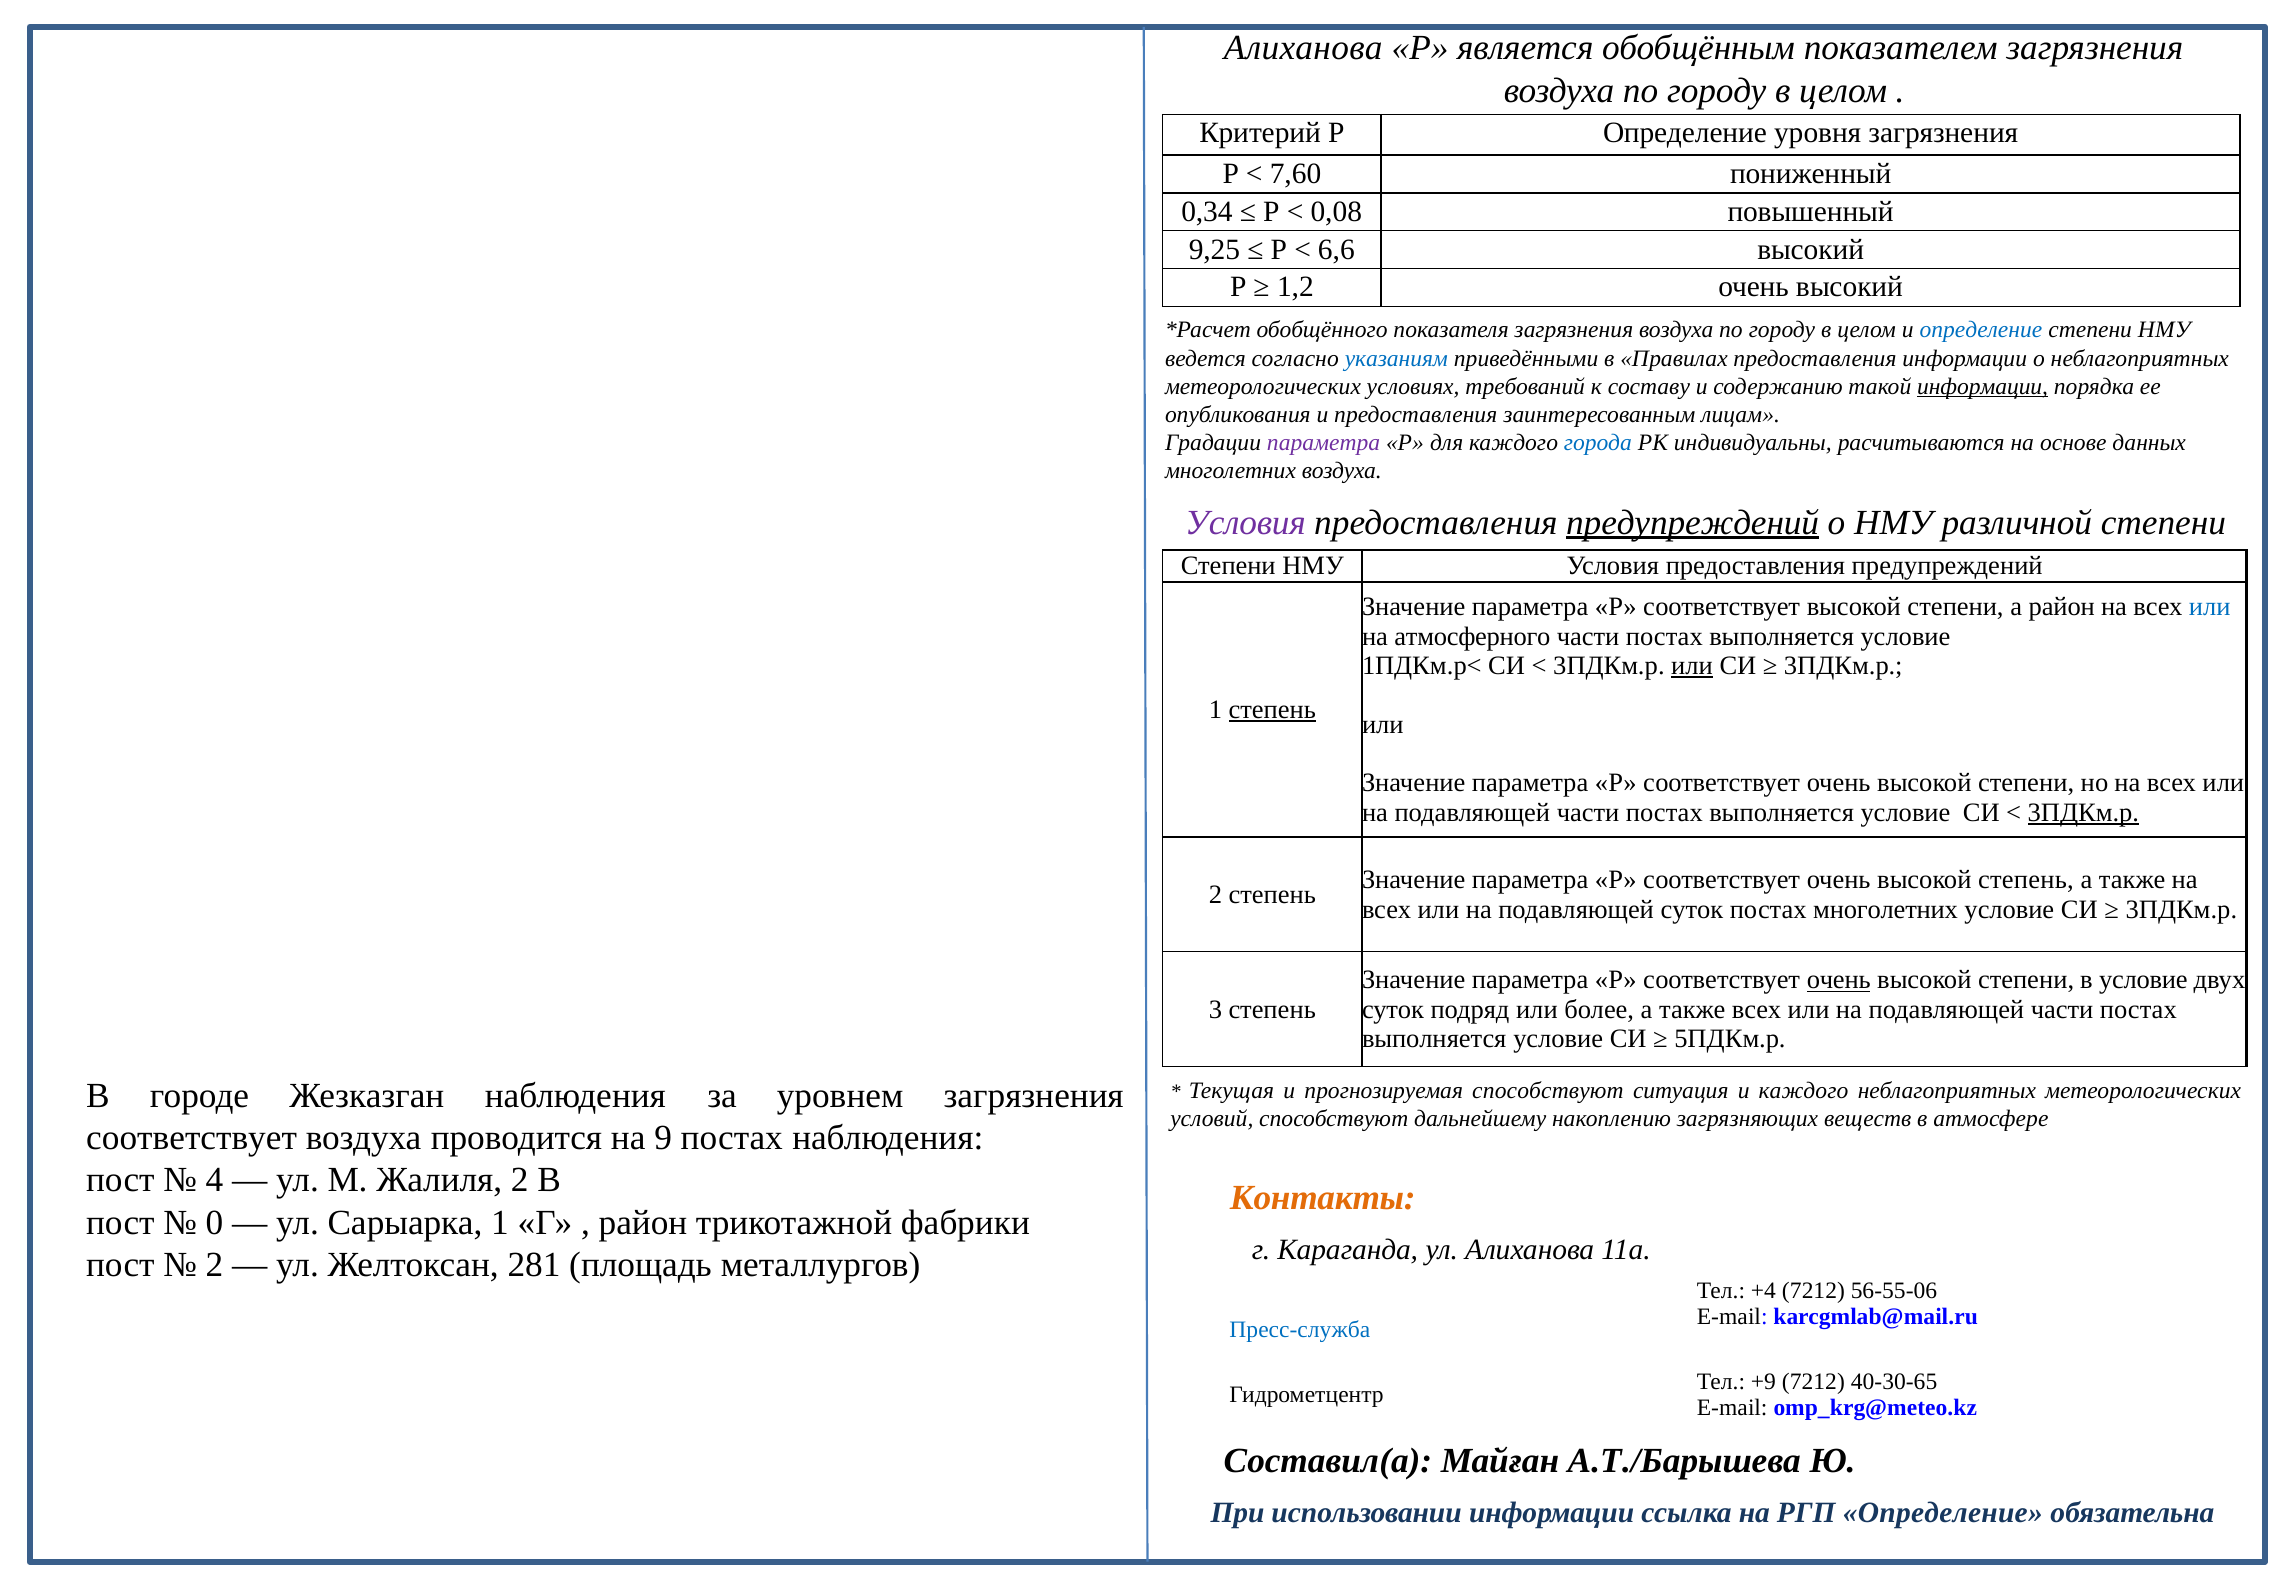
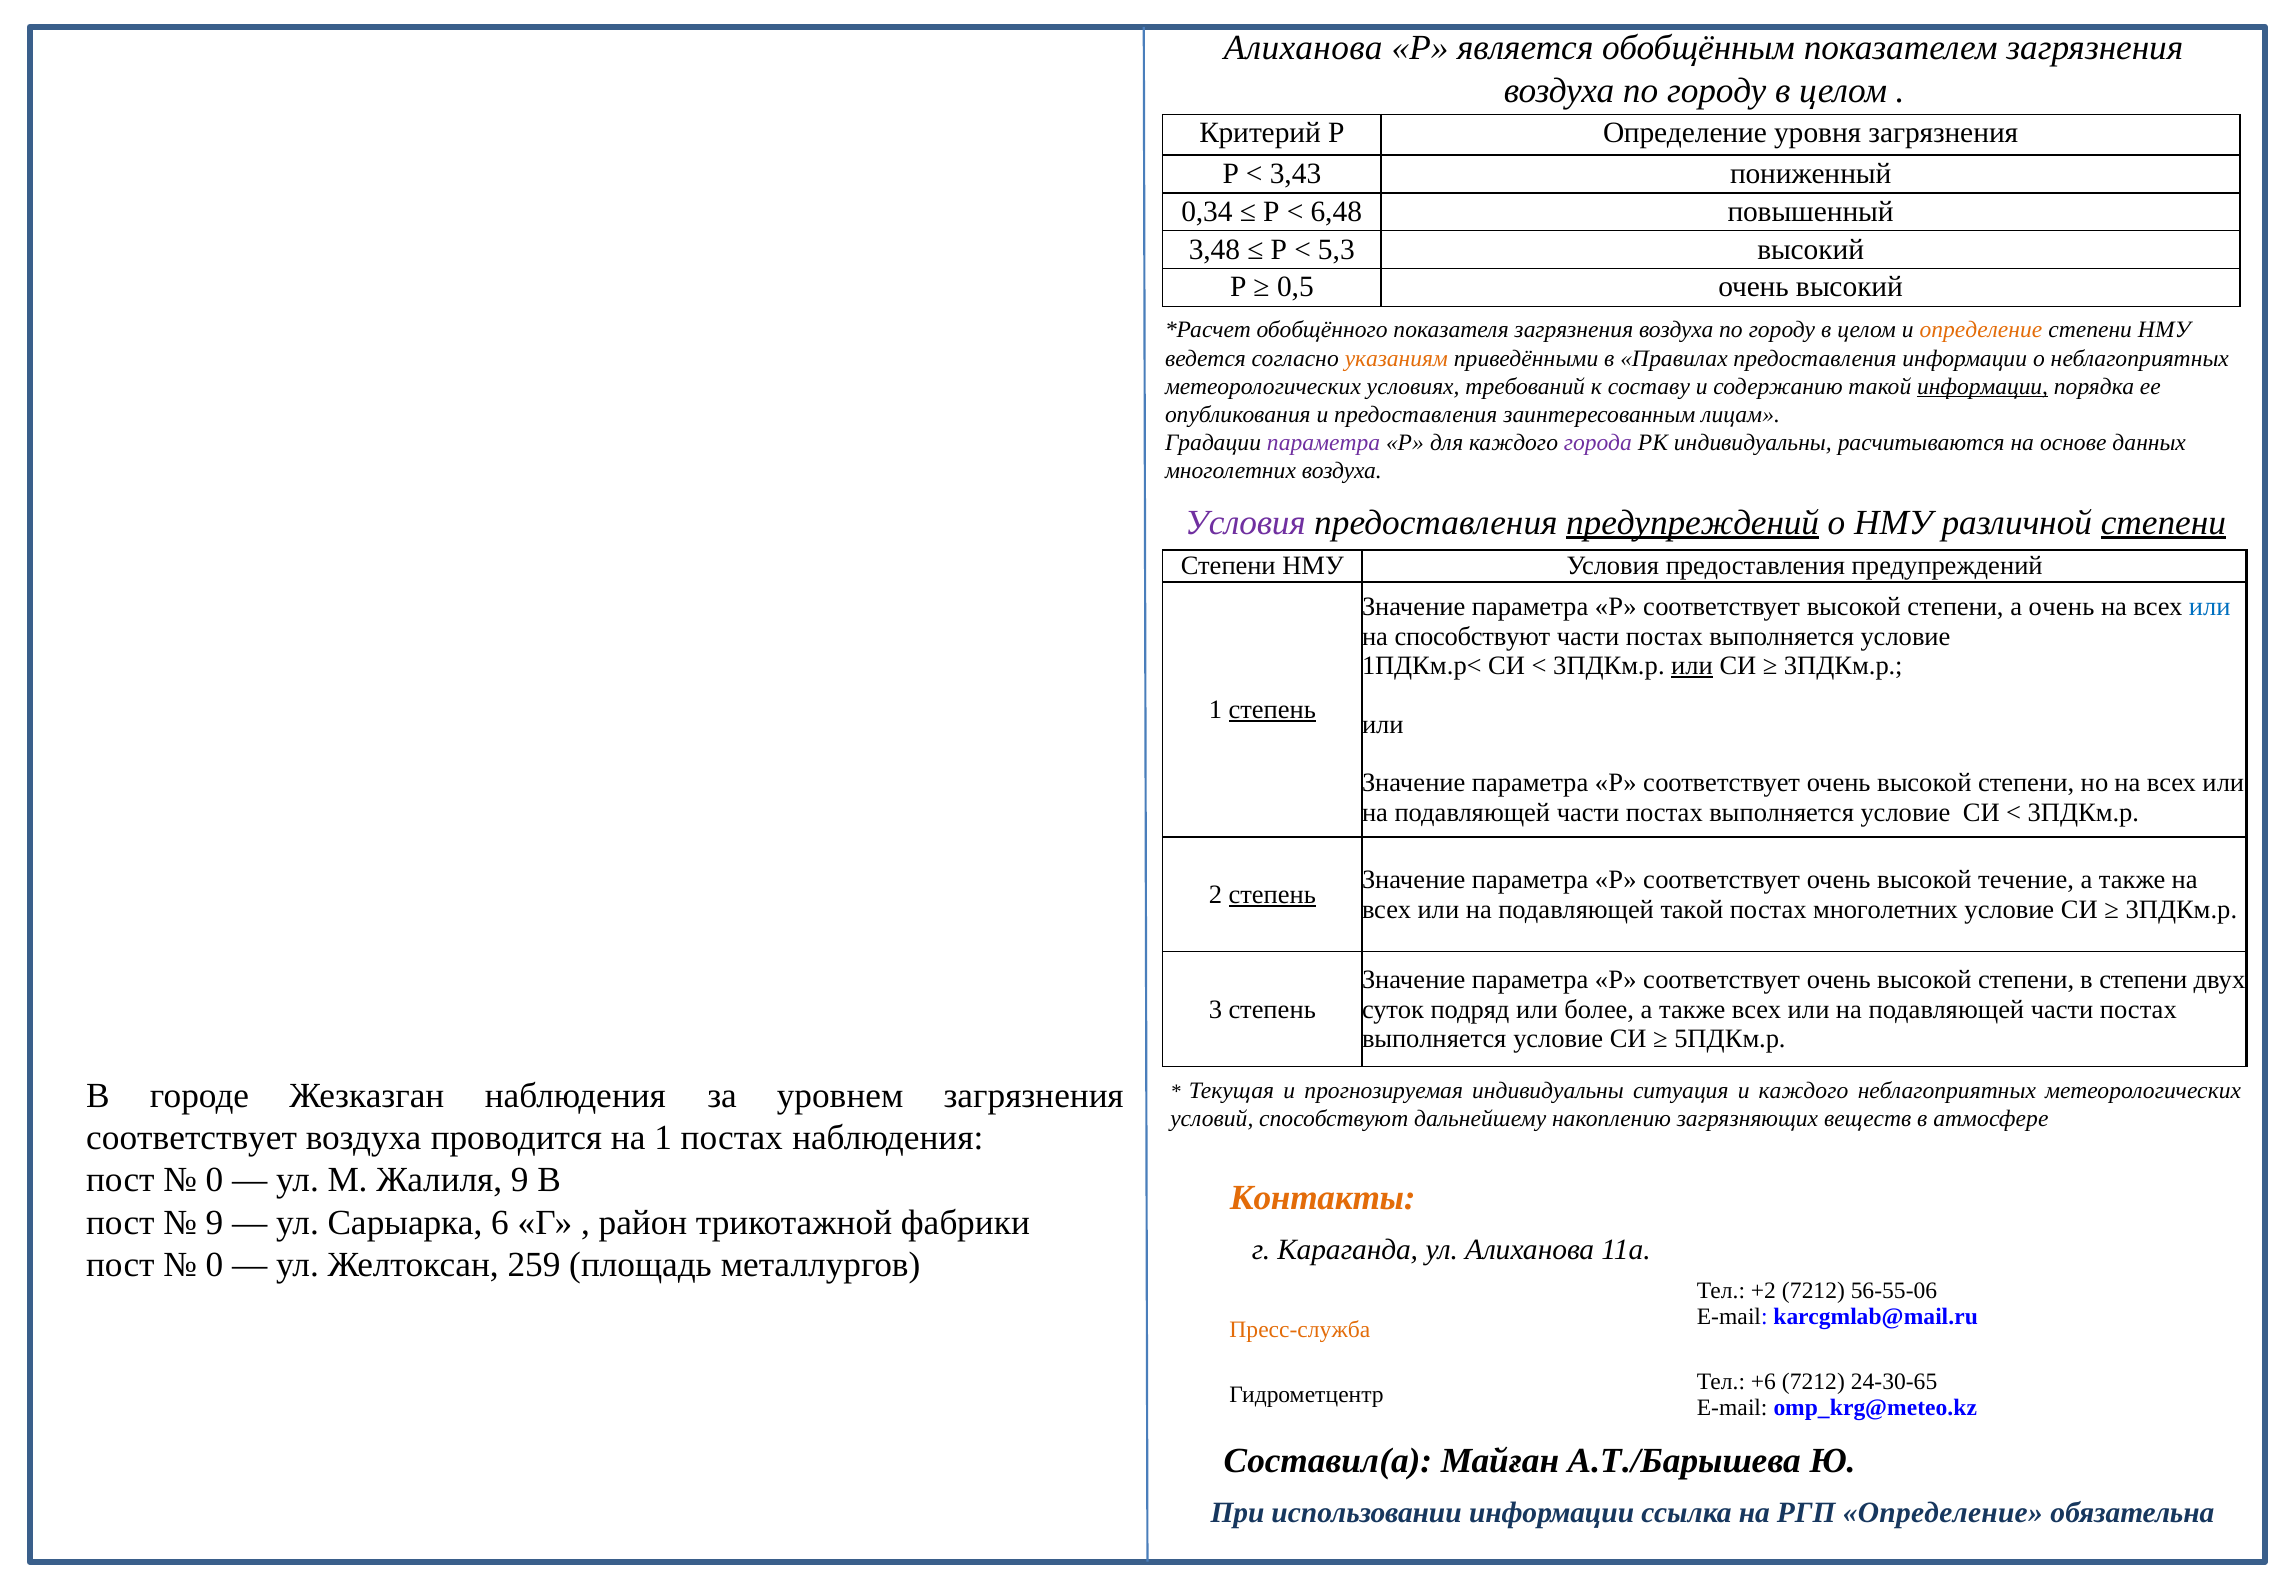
7,60: 7,60 -> 3,43
0,08: 0,08 -> 6,48
9,25: 9,25 -> 3,48
6,6: 6,6 -> 5,3
1,2: 1,2 -> 0,5
определение at (1981, 330) colour: blue -> orange
указаниям colour: blue -> orange
города colour: blue -> purple
степени at (2163, 522) underline: none -> present
а район: район -> очень
на атмосферного: атмосферного -> способствуют
3ПДКм.р at (2083, 812) underline: present -> none
высокой степень: степень -> течение
степень at (1272, 895) underline: none -> present
подавляющей суток: суток -> такой
очень at (1839, 980) underline: present -> none
в условие: условие -> степени
прогнозируемая способствуют: способствуют -> индивидуальны
на 9: 9 -> 1
4 at (215, 1180): 4 -> 0
Жалиля 2: 2 -> 9
0 at (215, 1222): 0 -> 9
Сарыарка 1: 1 -> 6
2 at (215, 1265): 2 -> 0
281: 281 -> 259
+4: +4 -> +2
Пресс-служба colour: blue -> orange
+9: +9 -> +6
40-30-65: 40-30-65 -> 24-30-65
